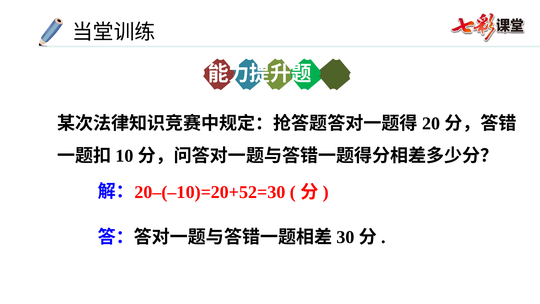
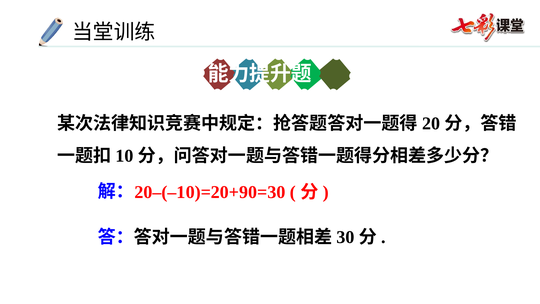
20–(–10)=20+52=30: 20–(–10)=20+52=30 -> 20–(–10)=20+90=30
